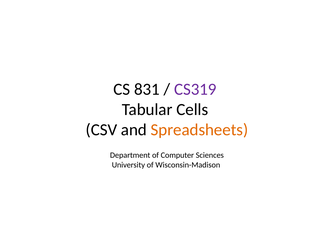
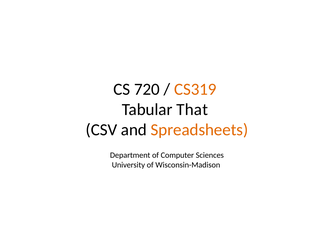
831: 831 -> 720
CS319 colour: purple -> orange
Cells: Cells -> That
